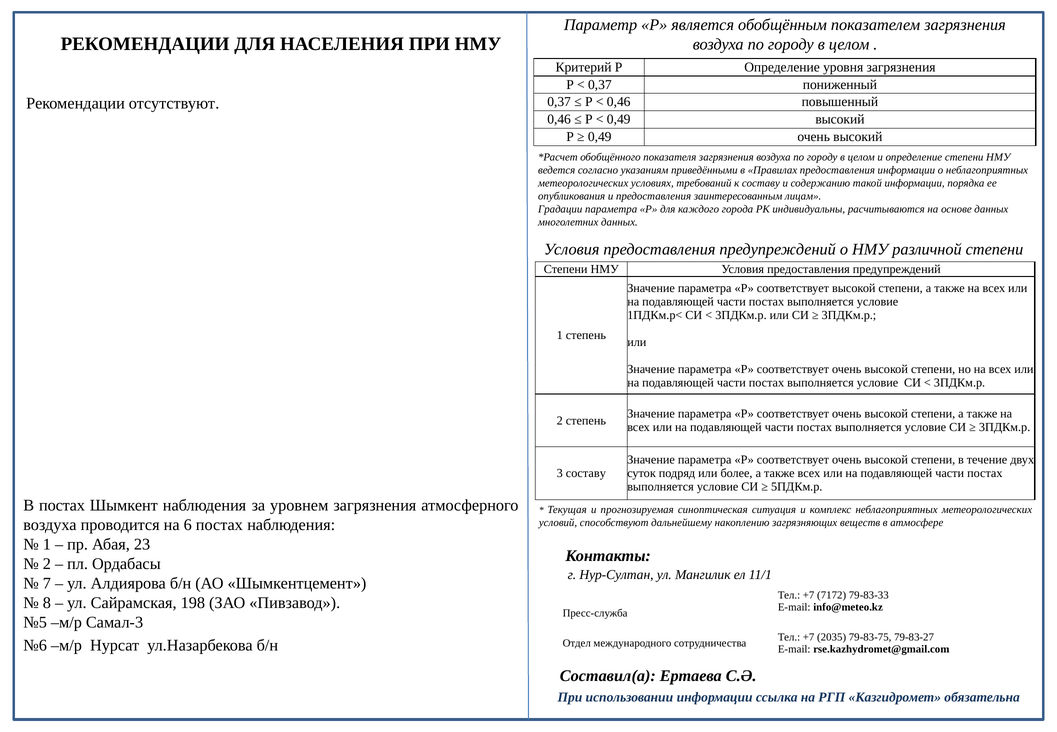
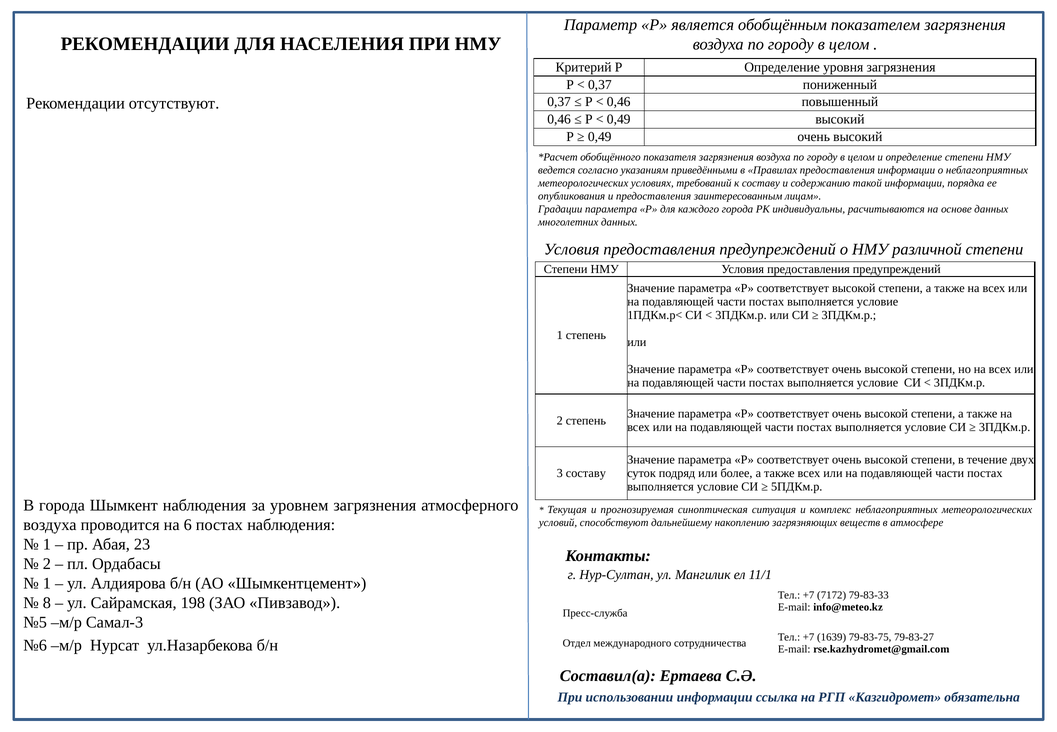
В постах: постах -> города
7 at (47, 583): 7 -> 1
2035: 2035 -> 1639
